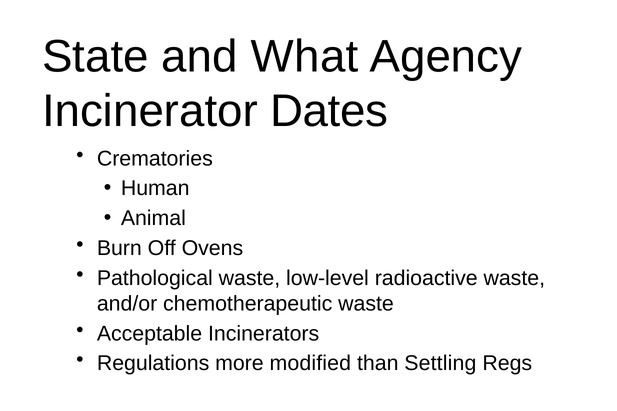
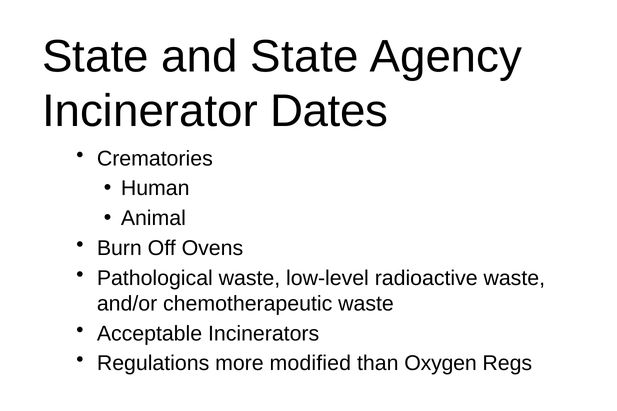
and What: What -> State
Settling: Settling -> Oxygen
